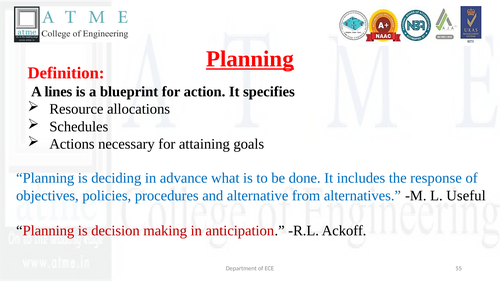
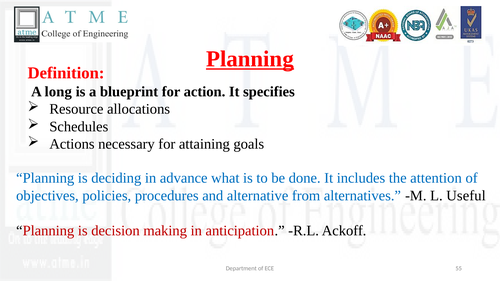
lines: lines -> long
response: response -> attention
